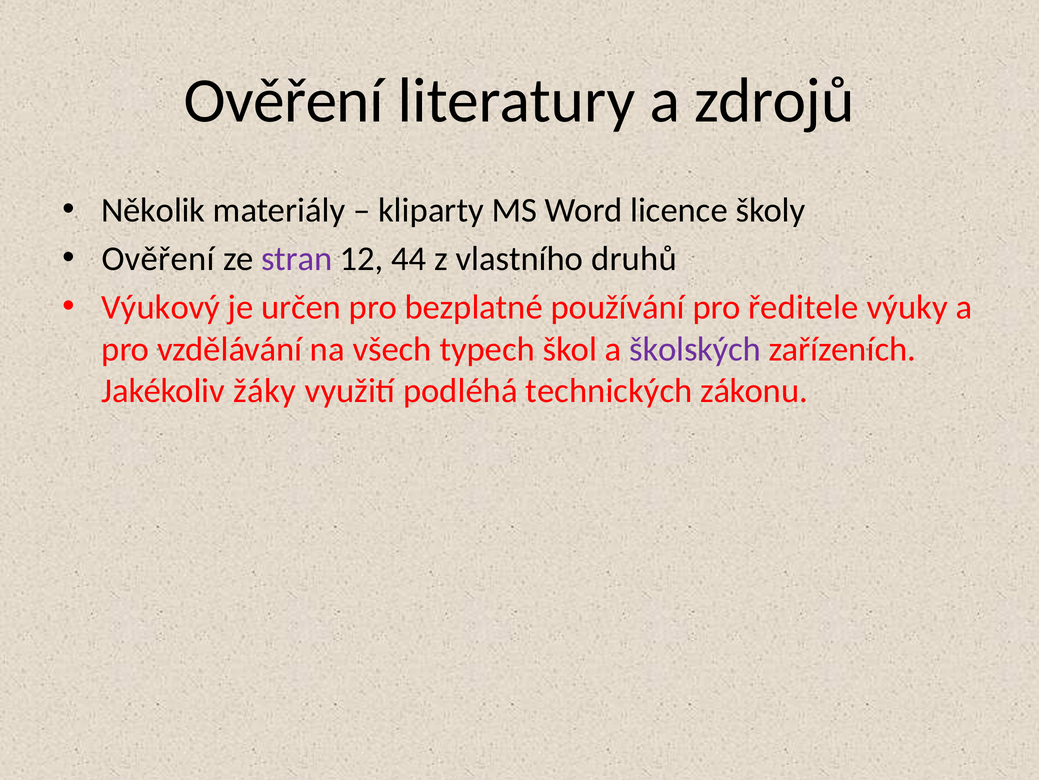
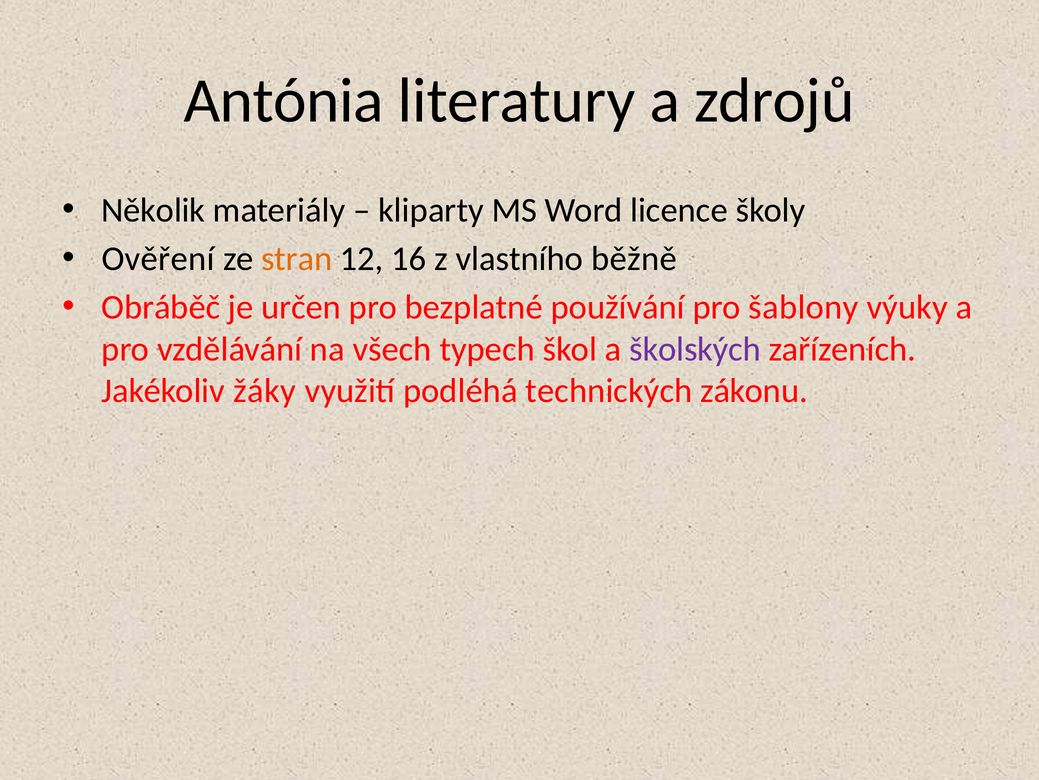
Ověření at (284, 101): Ověření -> Antónia
stran colour: purple -> orange
44: 44 -> 16
druhů: druhů -> běžně
Výukový: Výukový -> Obráběč
ředitele: ředitele -> šablony
